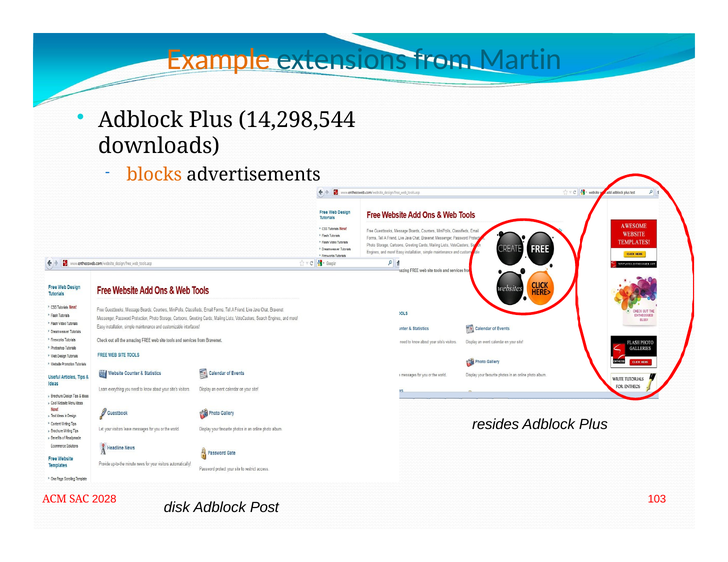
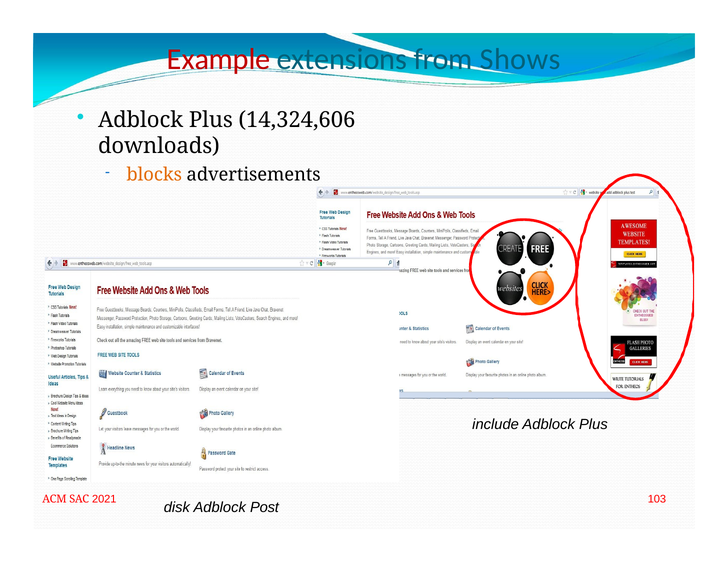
Example colour: orange -> red
Martin: Martin -> Shows
14,298,544: 14,298,544 -> 14,324,606
resides: resides -> include
2028: 2028 -> 2021
